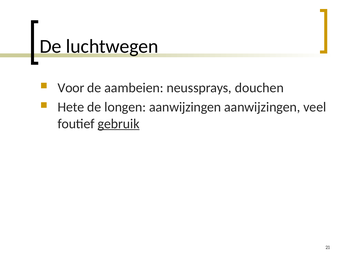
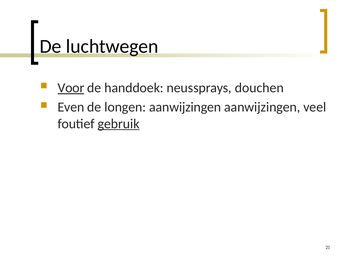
Voor underline: none -> present
aambeien: aambeien -> handdoek
Hete: Hete -> Even
